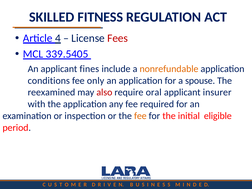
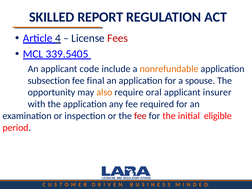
FITNESS: FITNESS -> REPORT
fines: fines -> code
conditions: conditions -> subsection
only: only -> final
reexamined: reexamined -> opportunity
also colour: red -> orange
fee at (140, 116) colour: orange -> red
